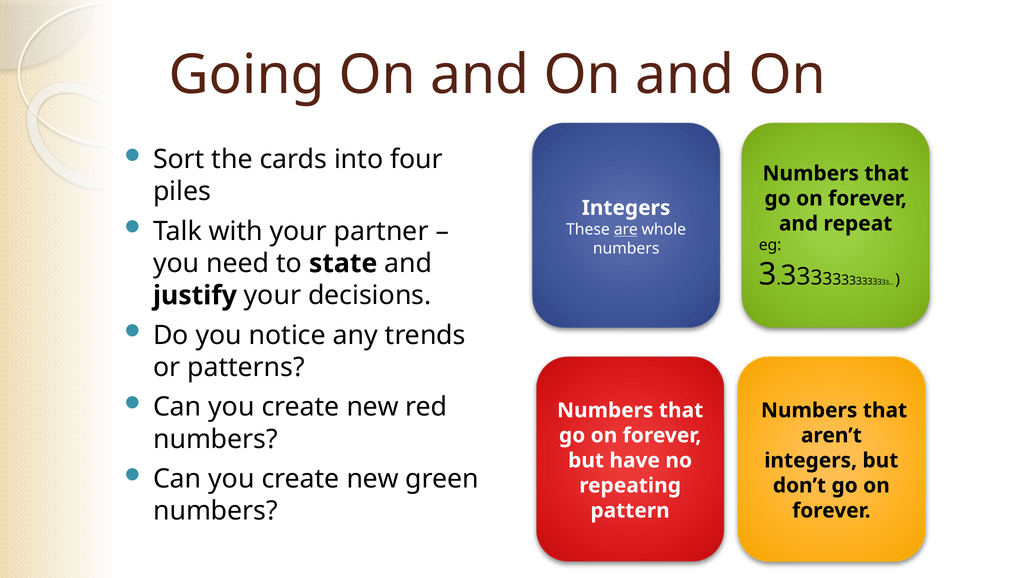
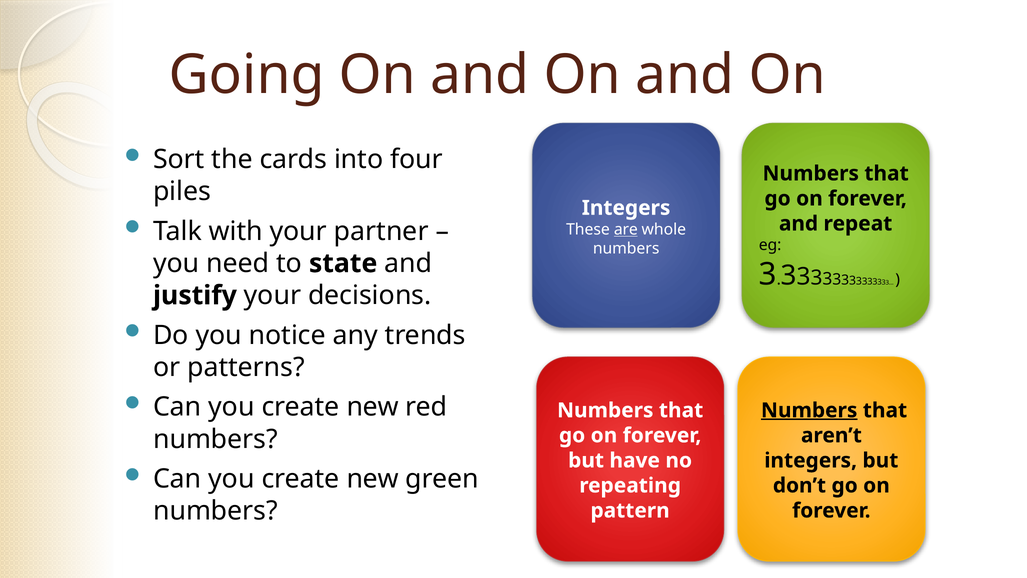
Numbers at (809, 410) underline: none -> present
